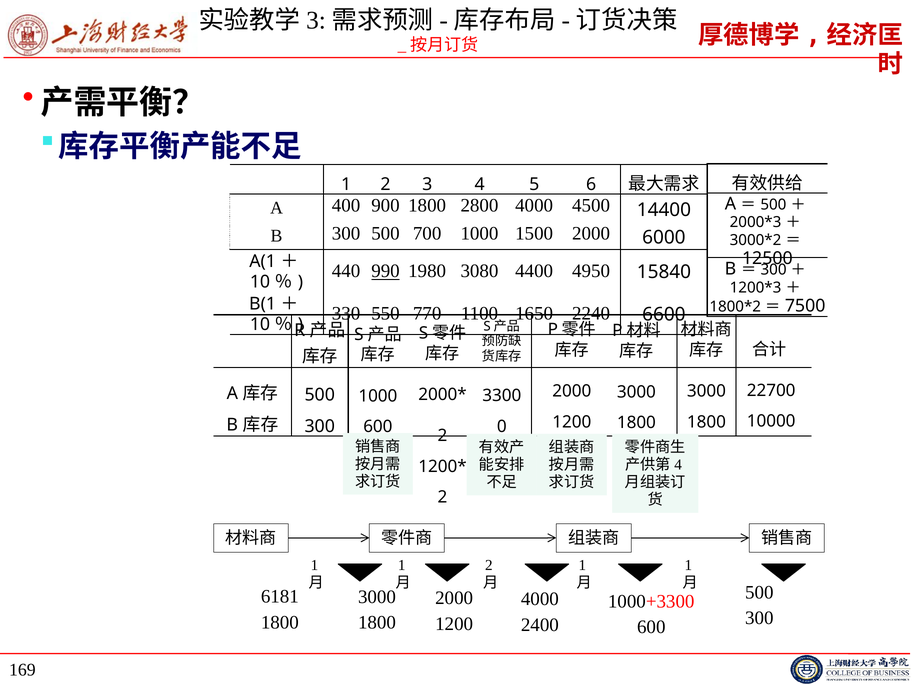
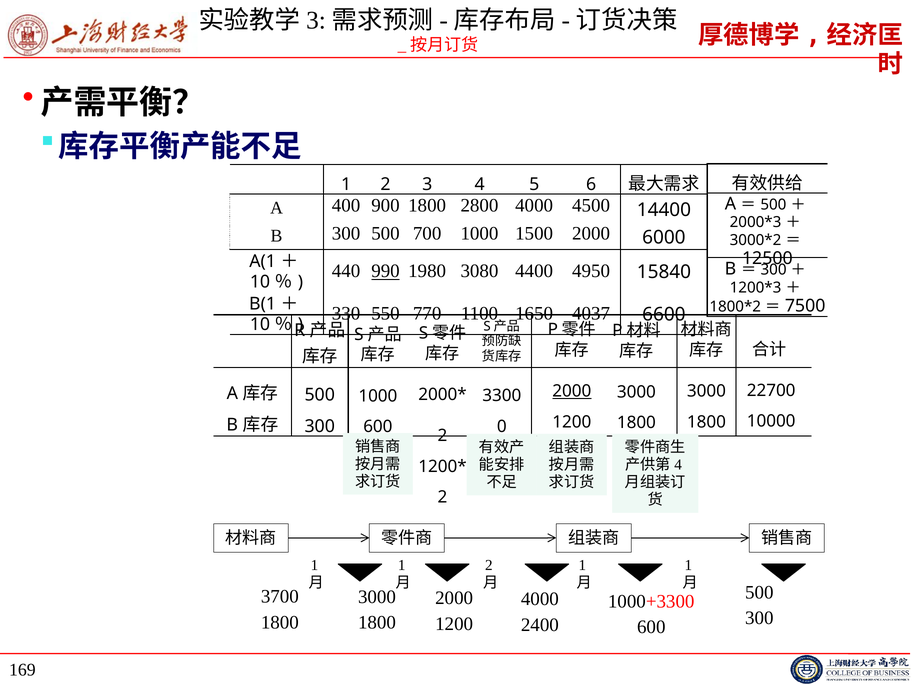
2240: 2240 -> 4037
2000 at (572, 391) underline: none -> present
6181: 6181 -> 3700
